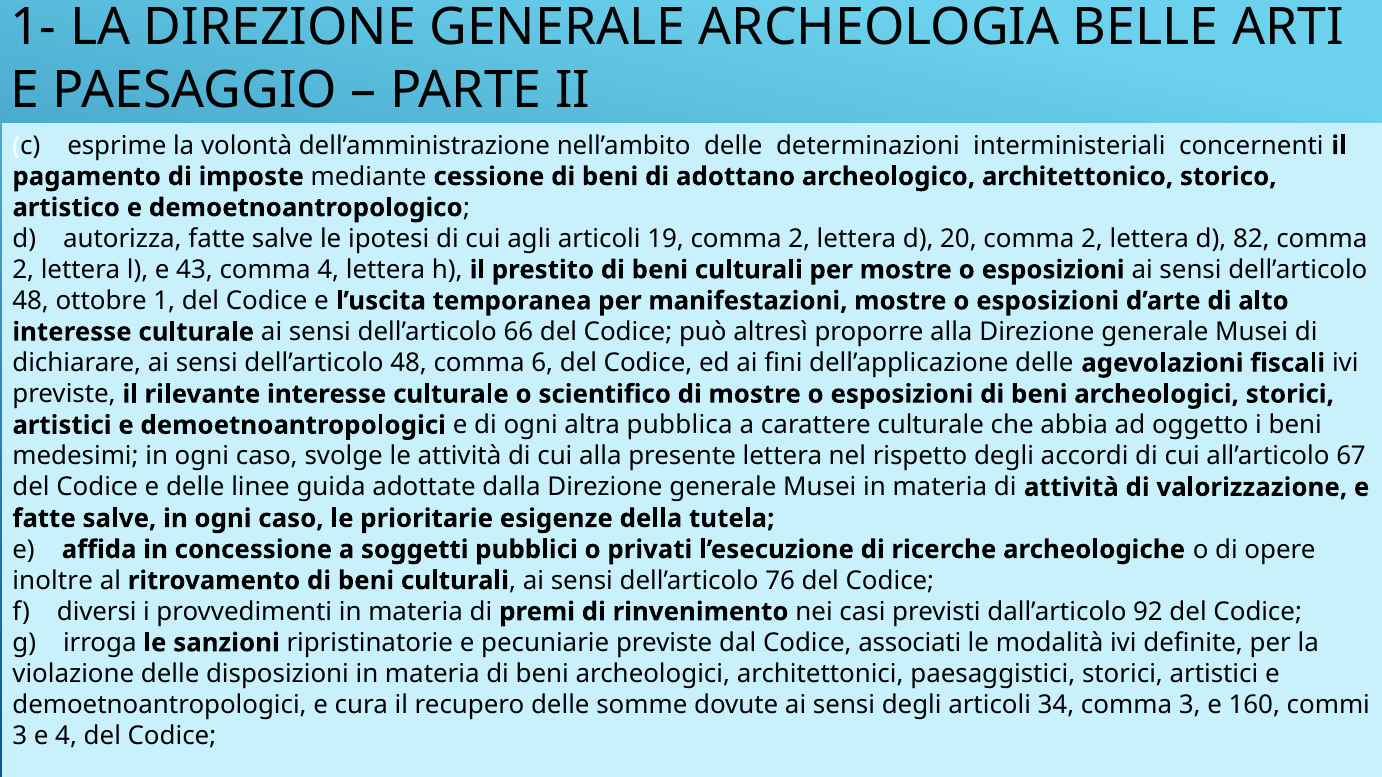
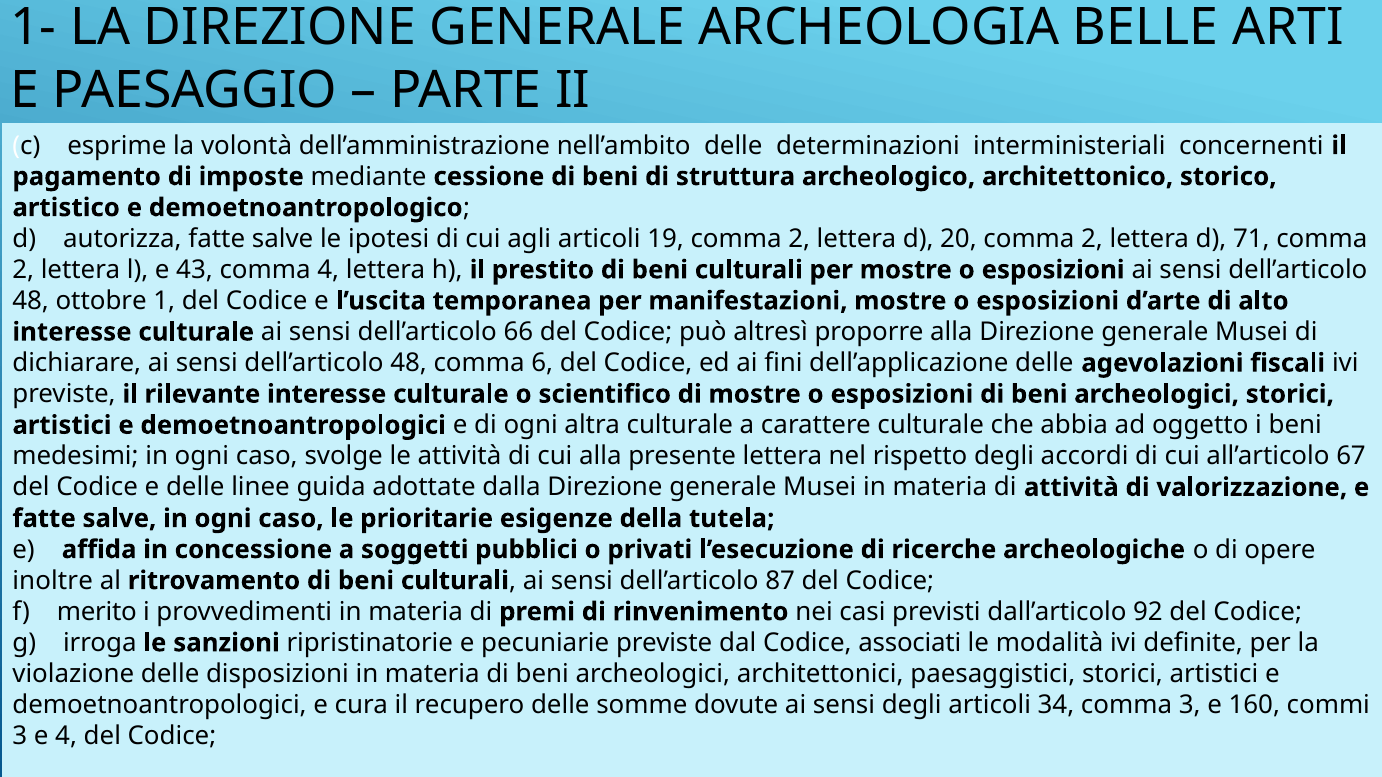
adottano: adottano -> struttura
82: 82 -> 71
altra pubblica: pubblica -> culturale
76: 76 -> 87
diversi: diversi -> merito
